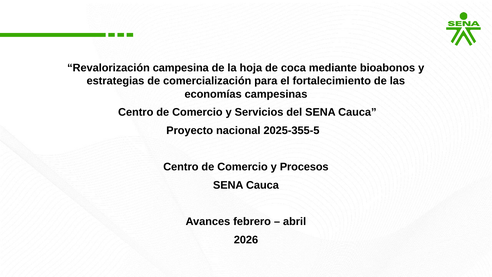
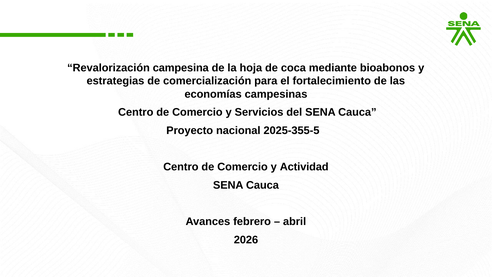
Procesos: Procesos -> Actividad
